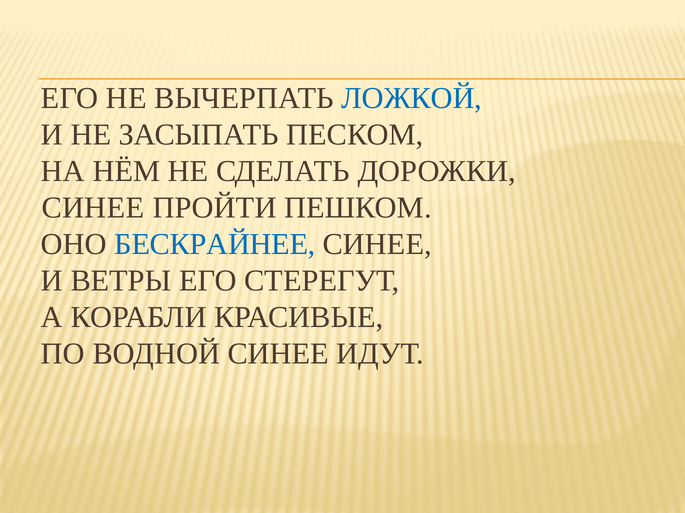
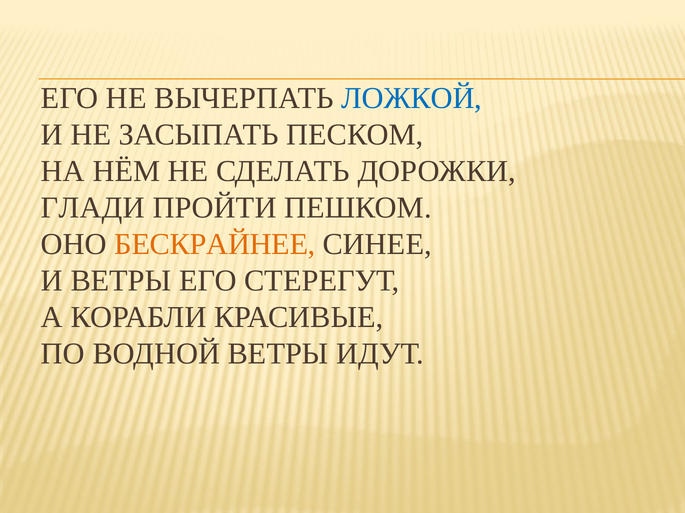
СИНЕЕ at (93, 208): СИНЕЕ -> ГЛАДИ
БЕСКРАЙНЕЕ colour: blue -> orange
ВОДНОЙ СИНЕЕ: СИНЕЕ -> ВЕТРЫ
